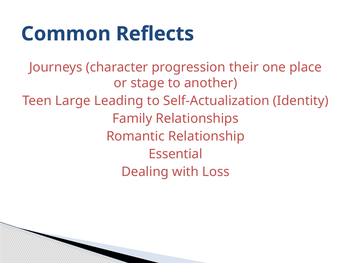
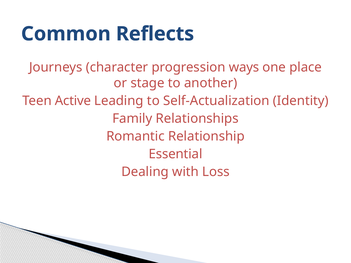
their: their -> ways
Large: Large -> Active
